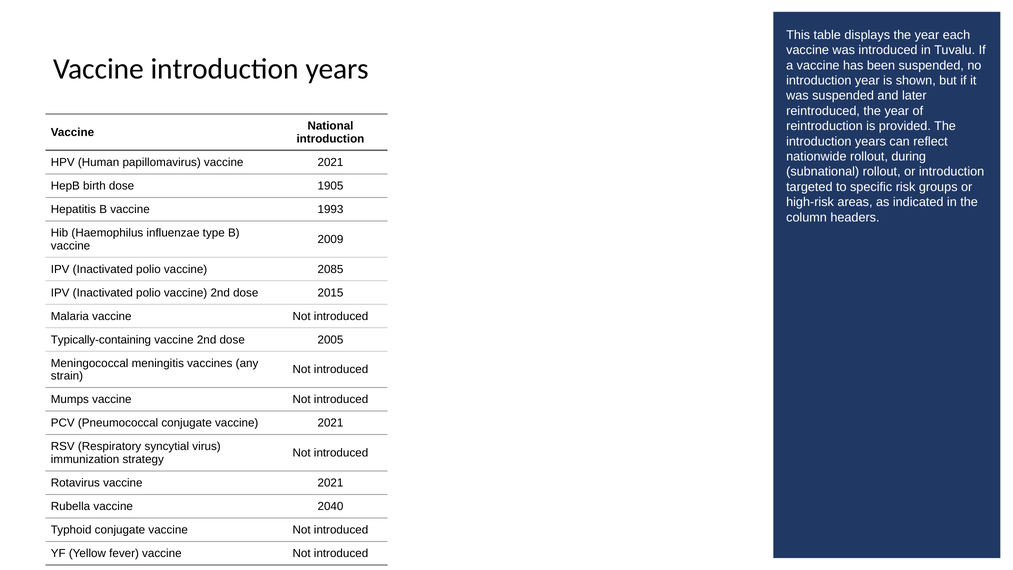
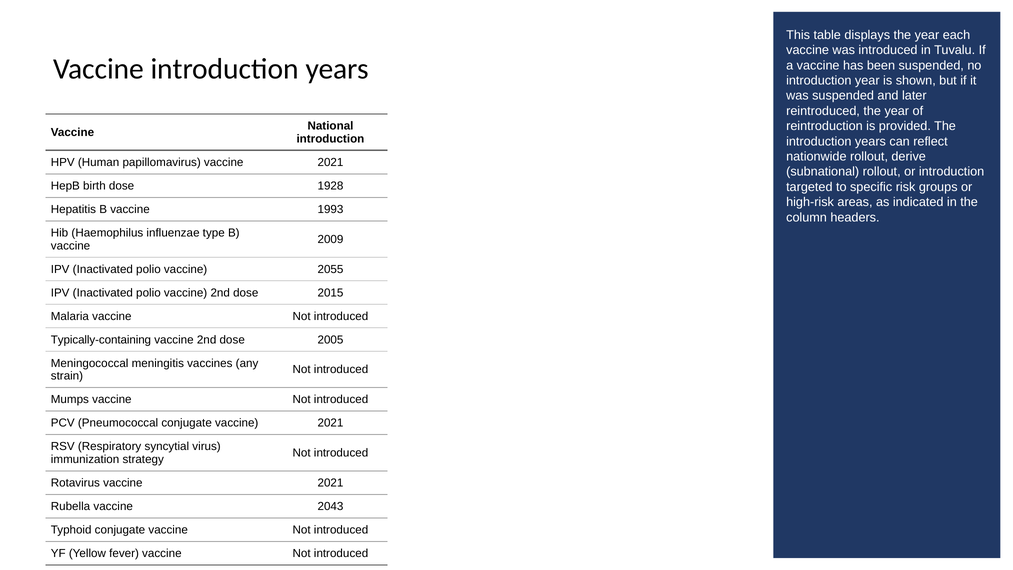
during: during -> derive
1905: 1905 -> 1928
2085: 2085 -> 2055
2040: 2040 -> 2043
